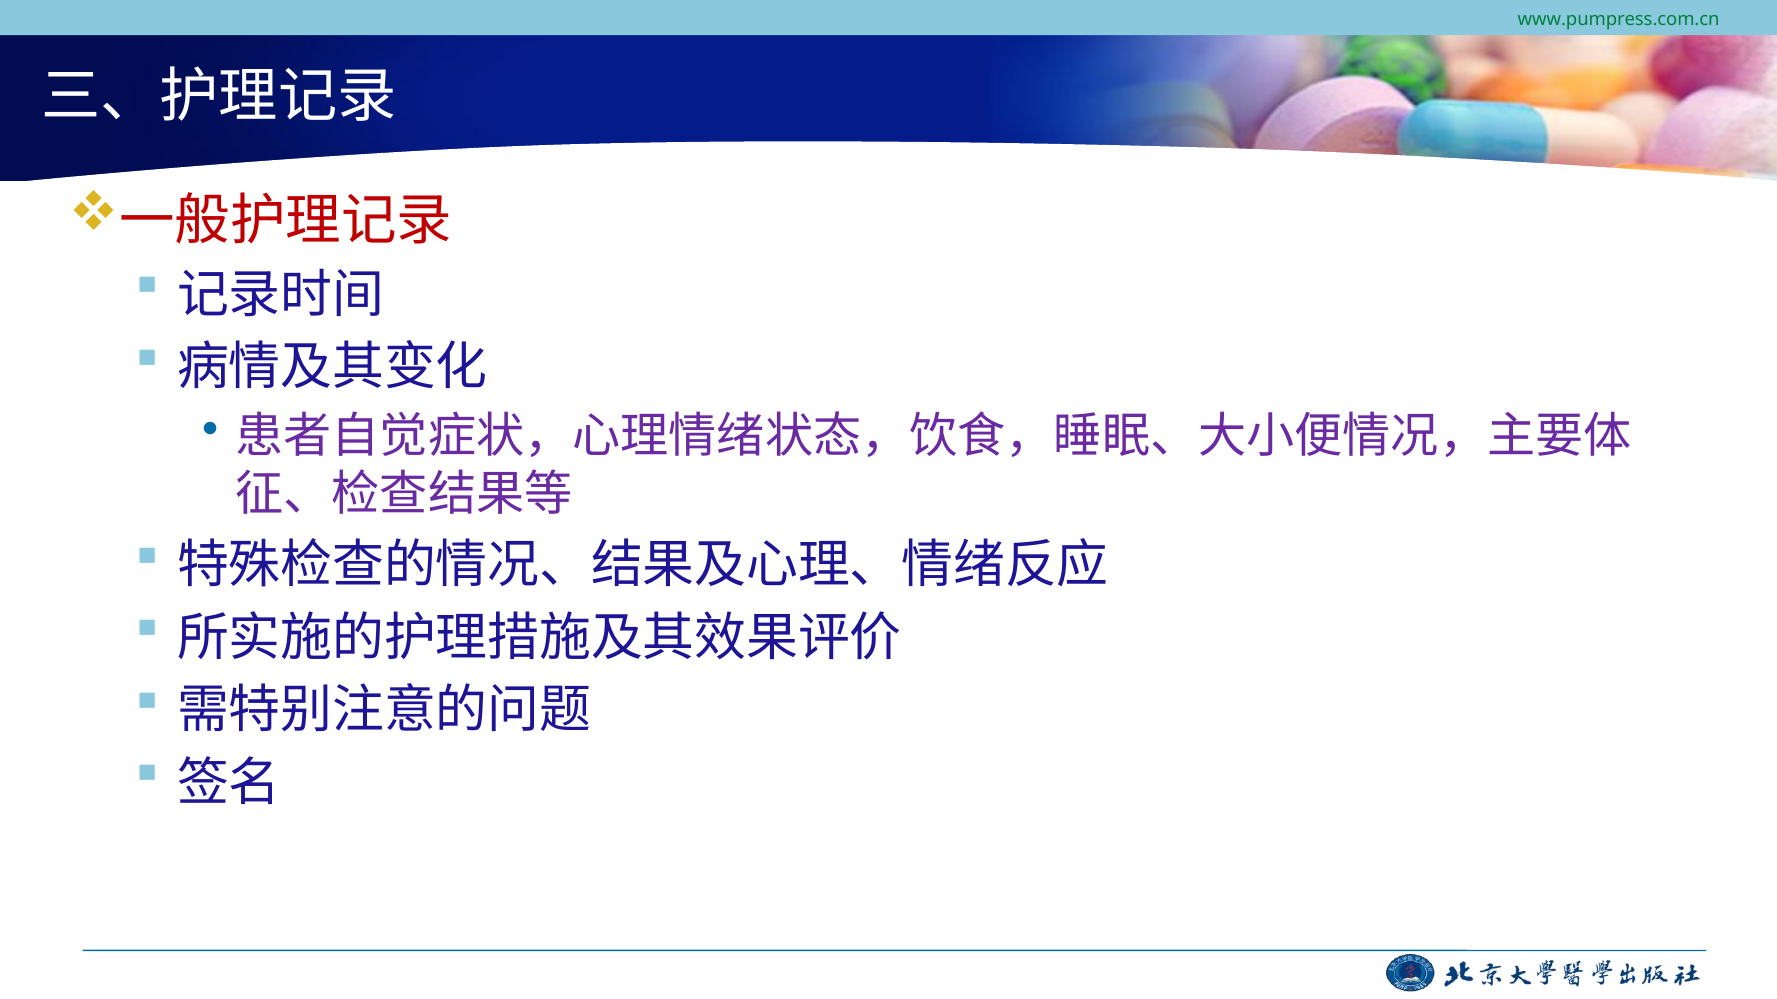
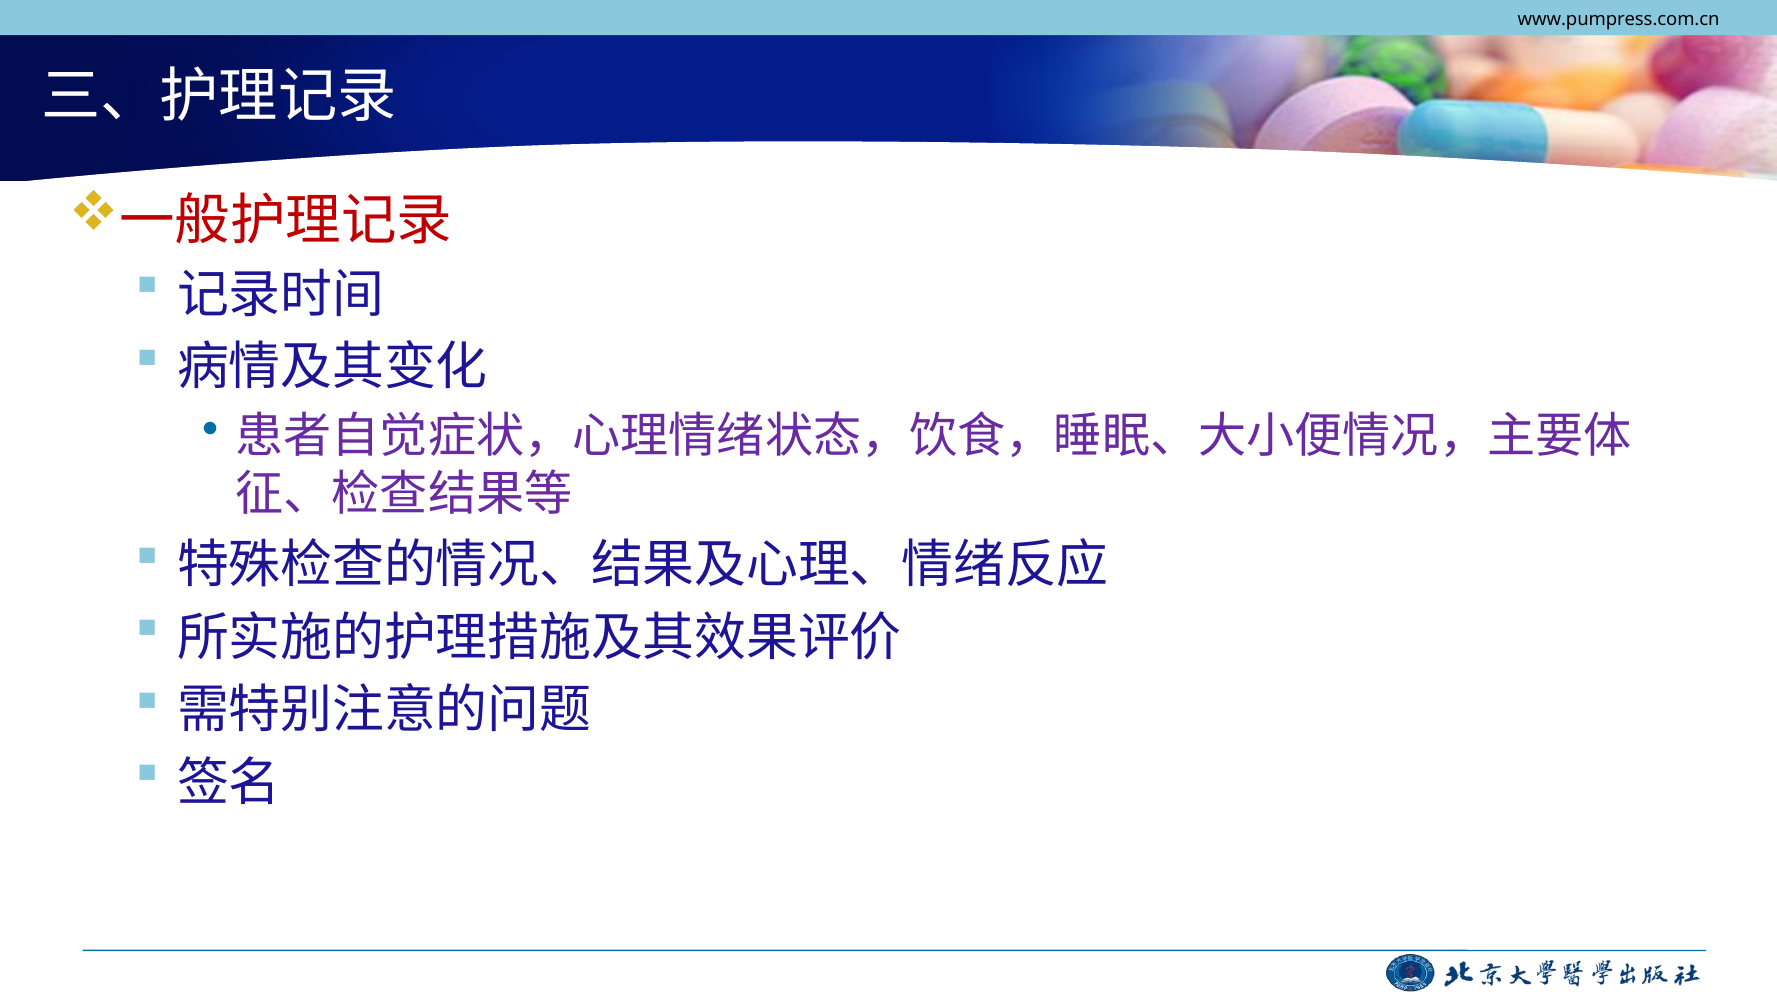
www.pumpress.com.cn colour: green -> black
